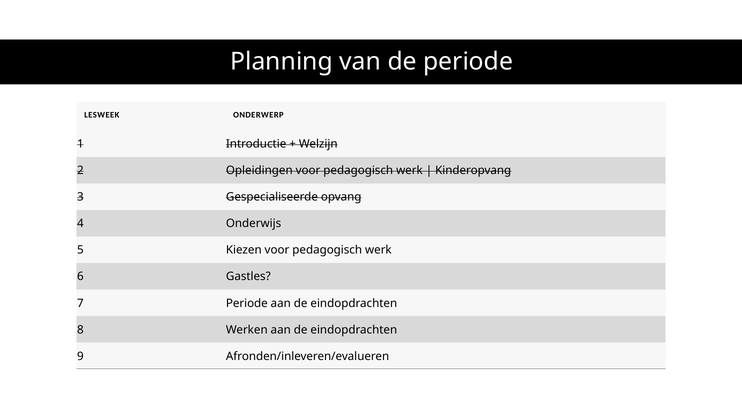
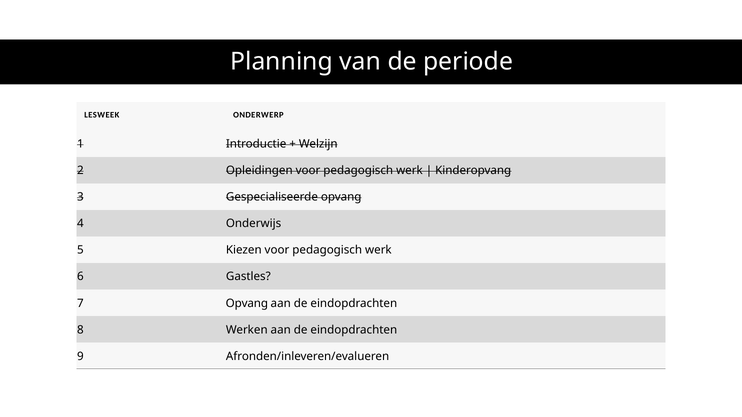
7 Periode: Periode -> Opvang
